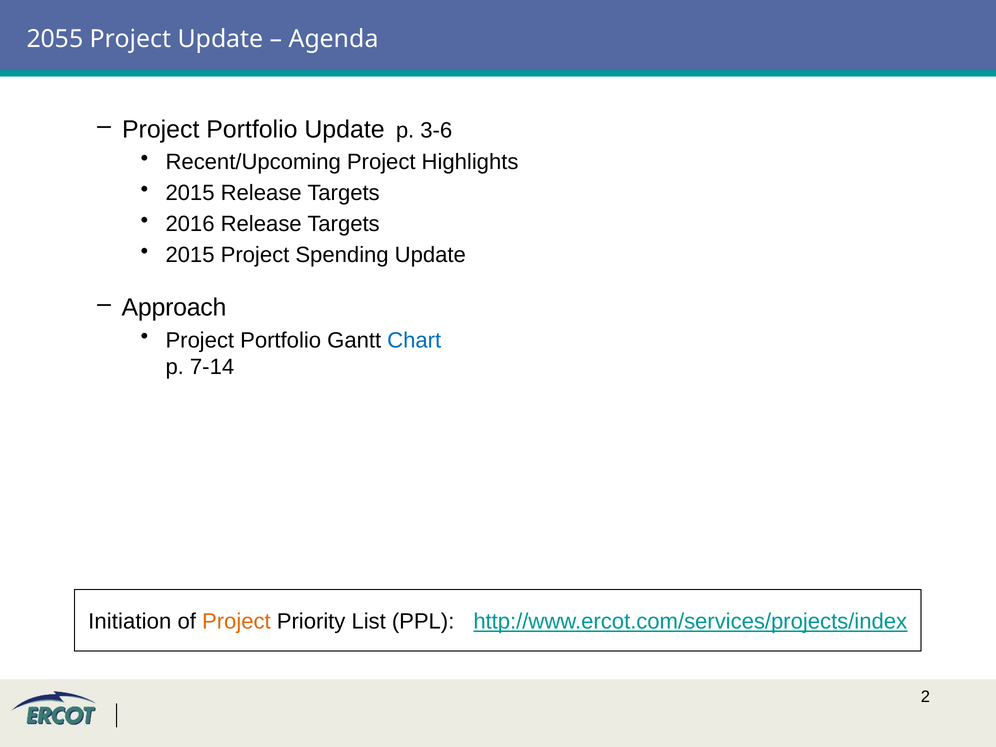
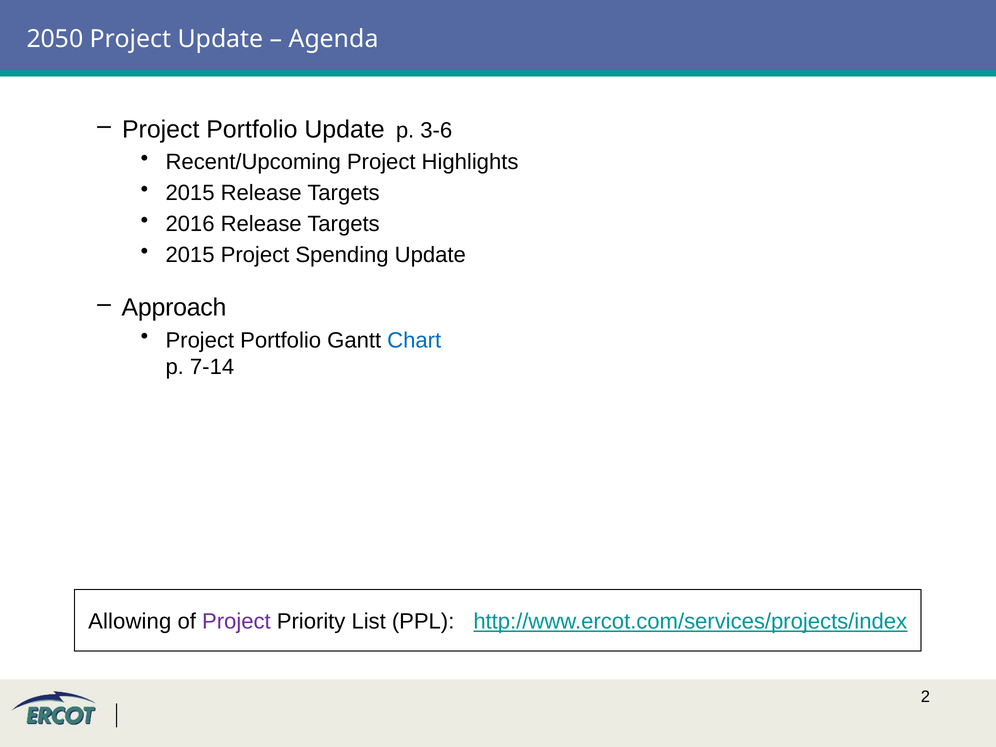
2055: 2055 -> 2050
Initiation: Initiation -> Allowing
Project at (236, 622) colour: orange -> purple
